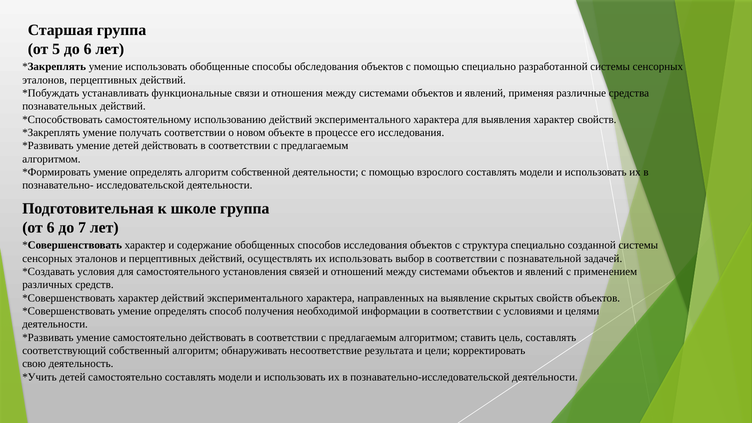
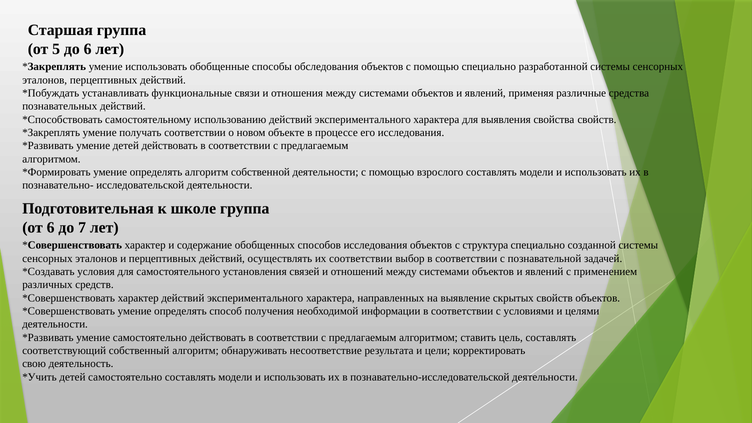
выявления характер: характер -> свойства
их использовать: использовать -> соответствии
